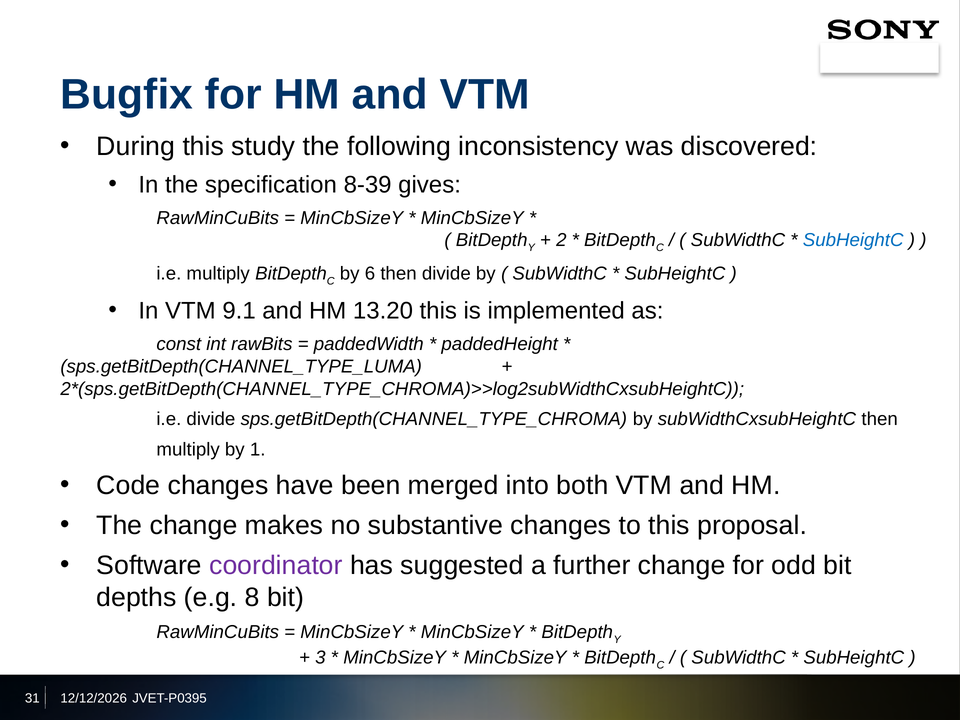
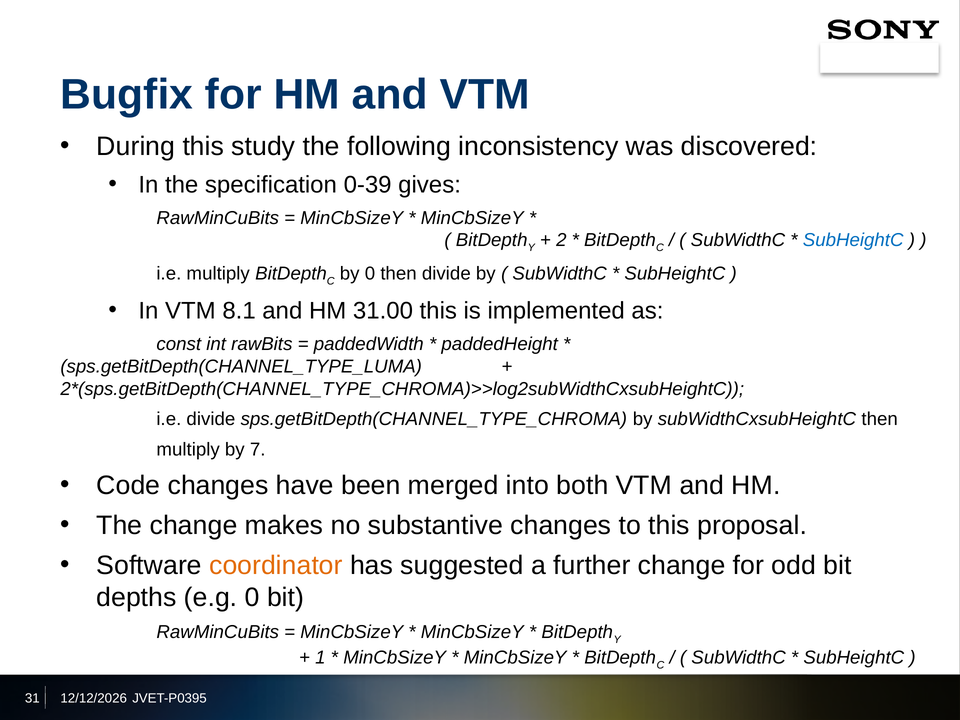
8-39: 8-39 -> 0-39
by 6: 6 -> 0
9.1: 9.1 -> 8.1
13.20: 13.20 -> 31.00
1: 1 -> 7
coordinator colour: purple -> orange
e.g 8: 8 -> 0
3: 3 -> 1
